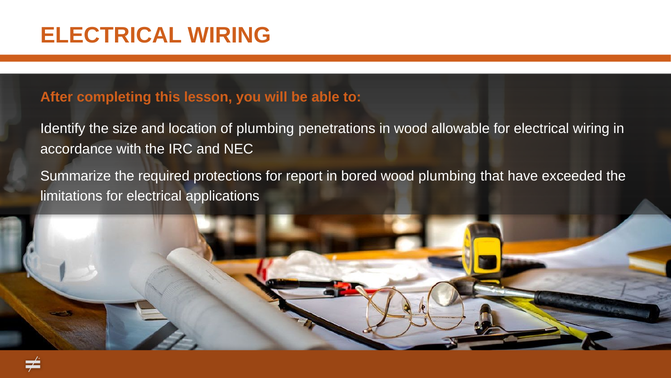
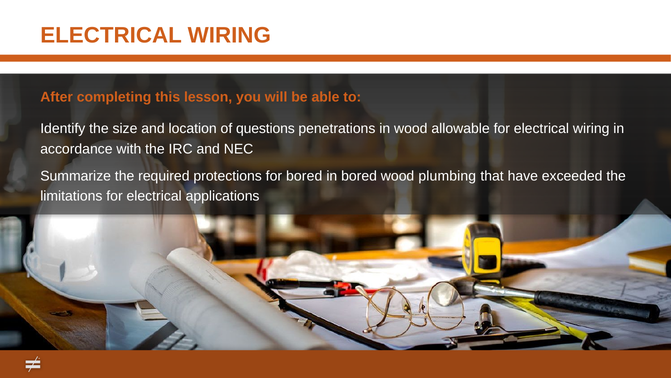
of plumbing: plumbing -> questions
for report: report -> bored
